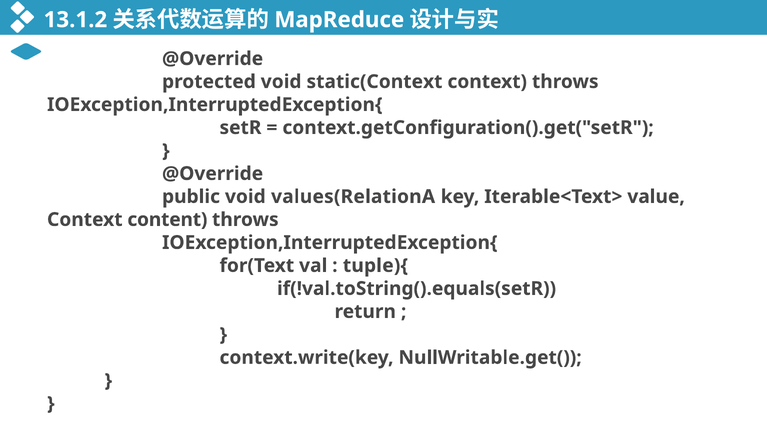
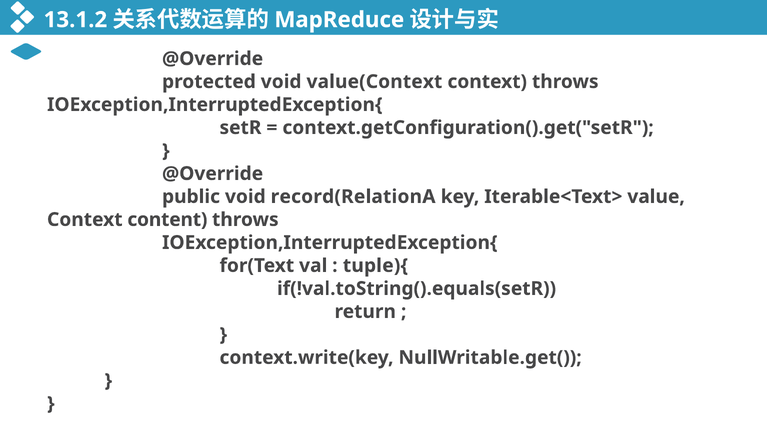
static(Context: static(Context -> value(Context
values(RelationA: values(RelationA -> record(RelationA
